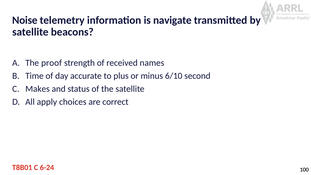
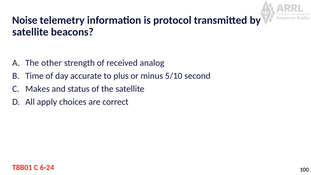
navigate: navigate -> protocol
proof: proof -> other
names: names -> analog
6/10: 6/10 -> 5/10
